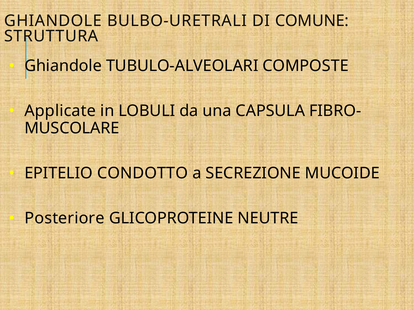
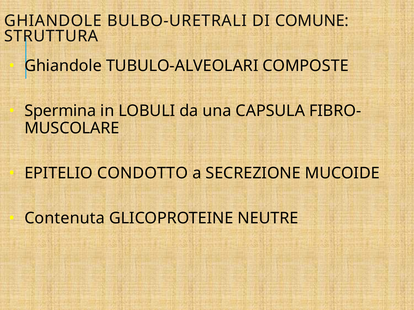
Applicate: Applicate -> Spermina
Posteriore: Posteriore -> Contenuta
